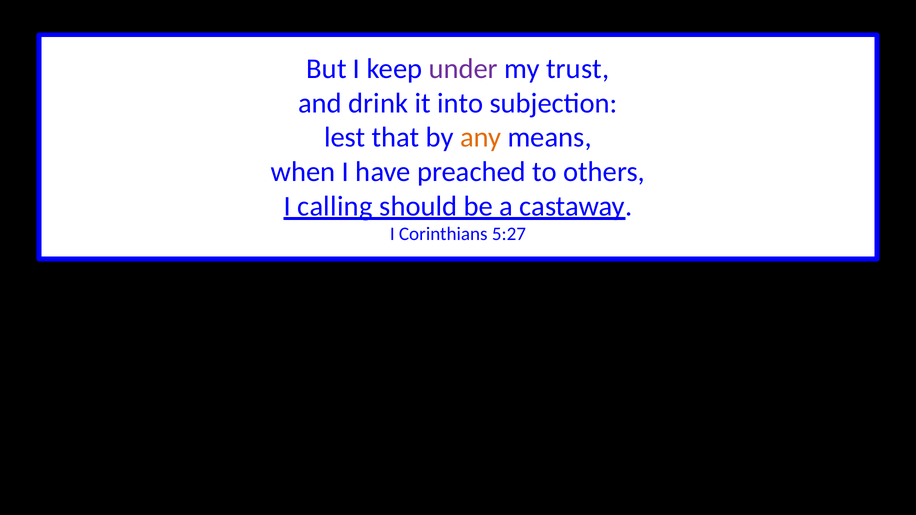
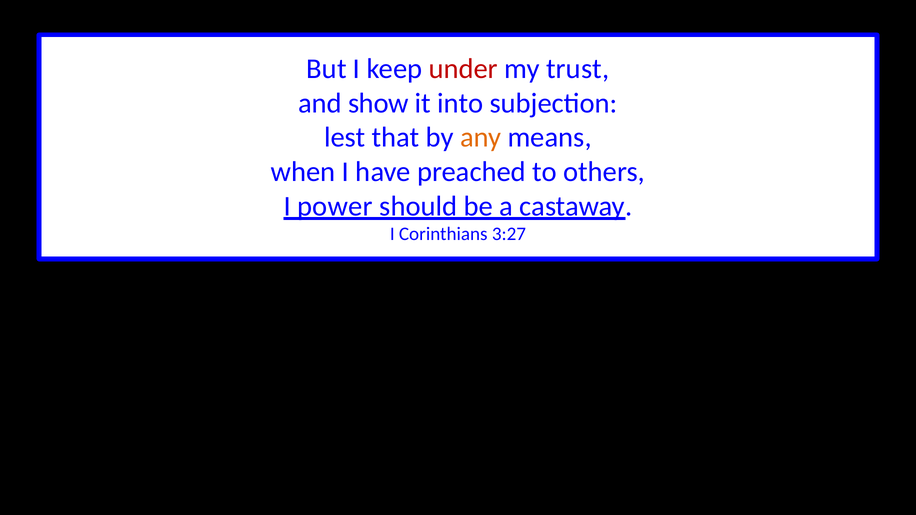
under colour: purple -> red
drink: drink -> show
calling: calling -> power
5:27: 5:27 -> 3:27
